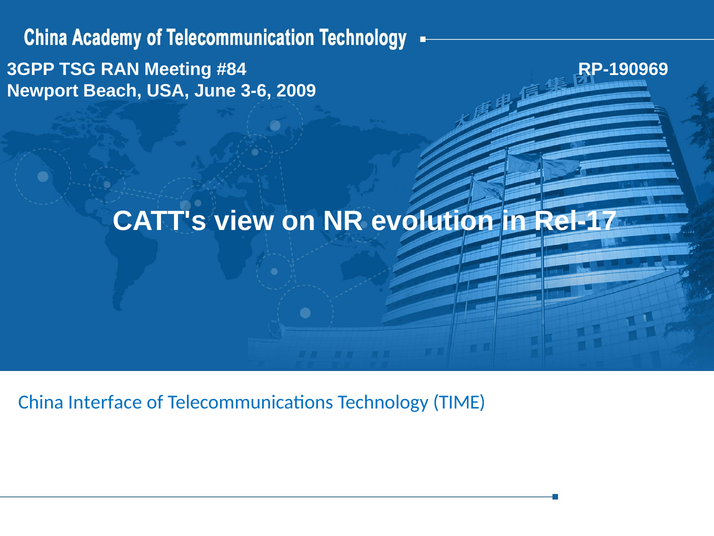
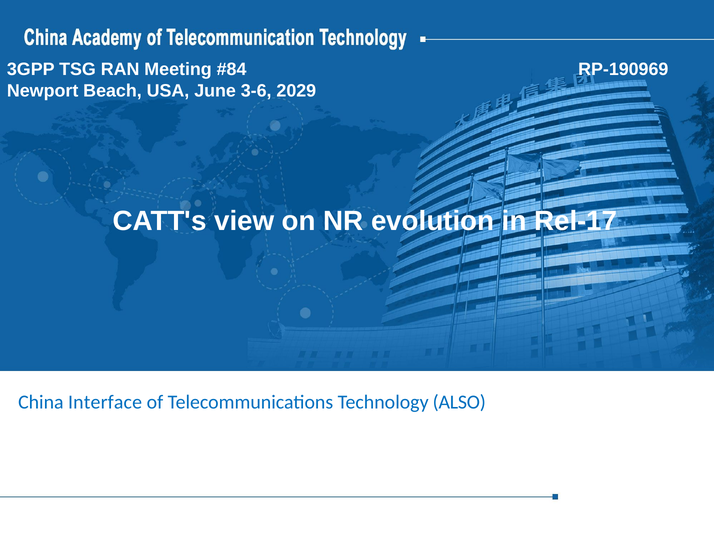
2009: 2009 -> 2029
TIME: TIME -> ALSO
